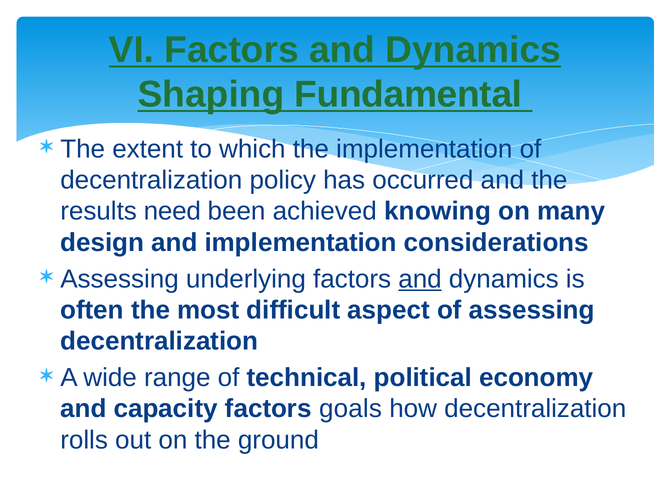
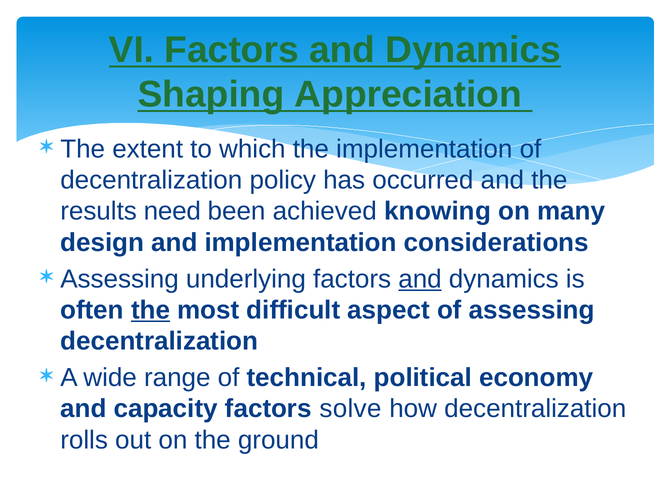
Fundamental: Fundamental -> Appreciation
the at (151, 310) underline: none -> present
goals: goals -> solve
